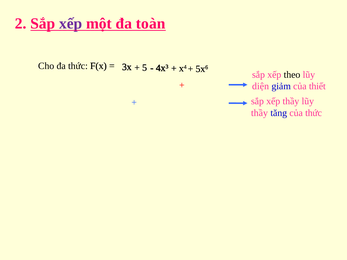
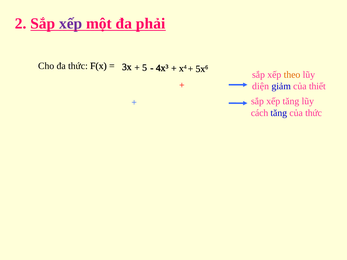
toàn: toàn -> phải
theo colour: black -> orange
xếp thầy: thầy -> tăng
thầy at (259, 113): thầy -> cách
